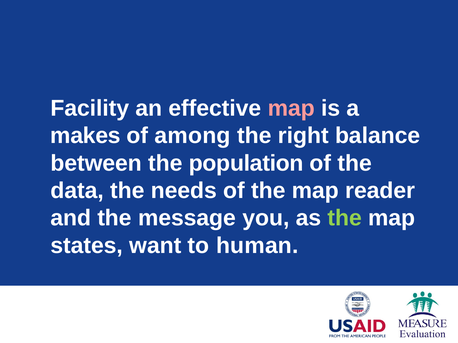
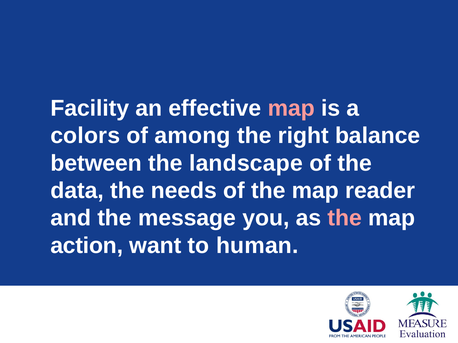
makes: makes -> colors
population: population -> landscape
the at (345, 218) colour: light green -> pink
states: states -> action
